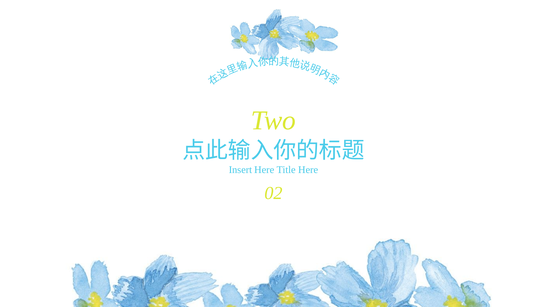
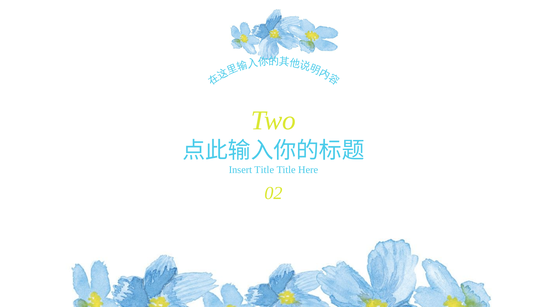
Insert Here: Here -> Title
